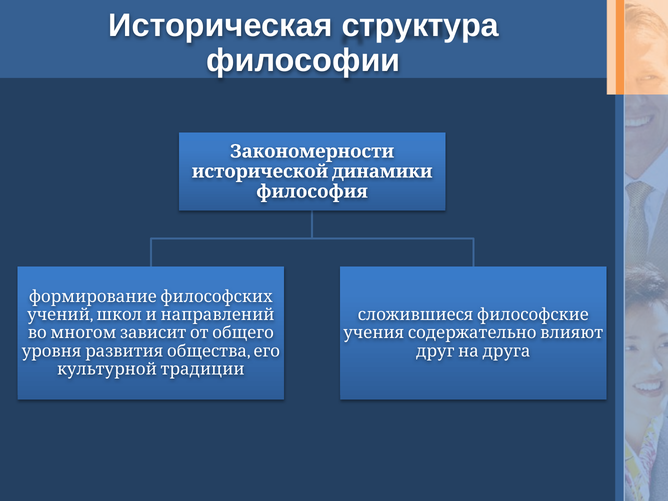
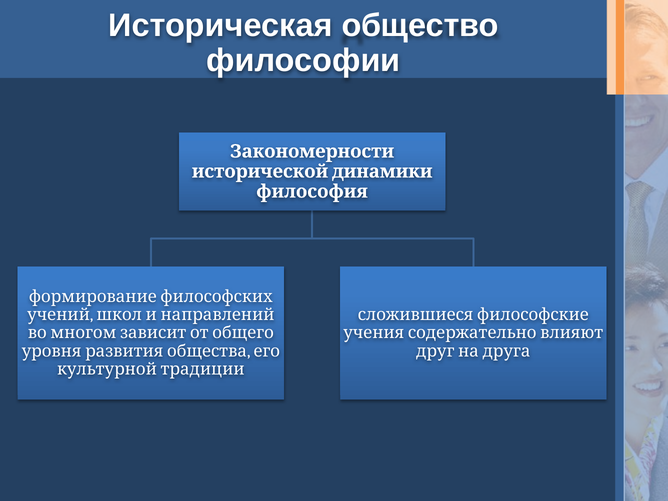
структура: структура -> общество
